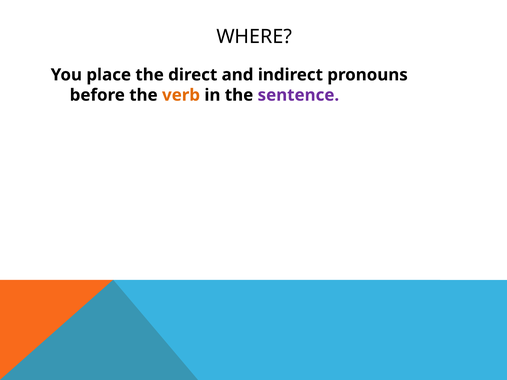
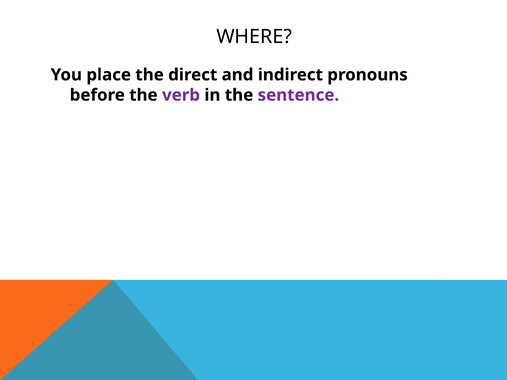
verb colour: orange -> purple
